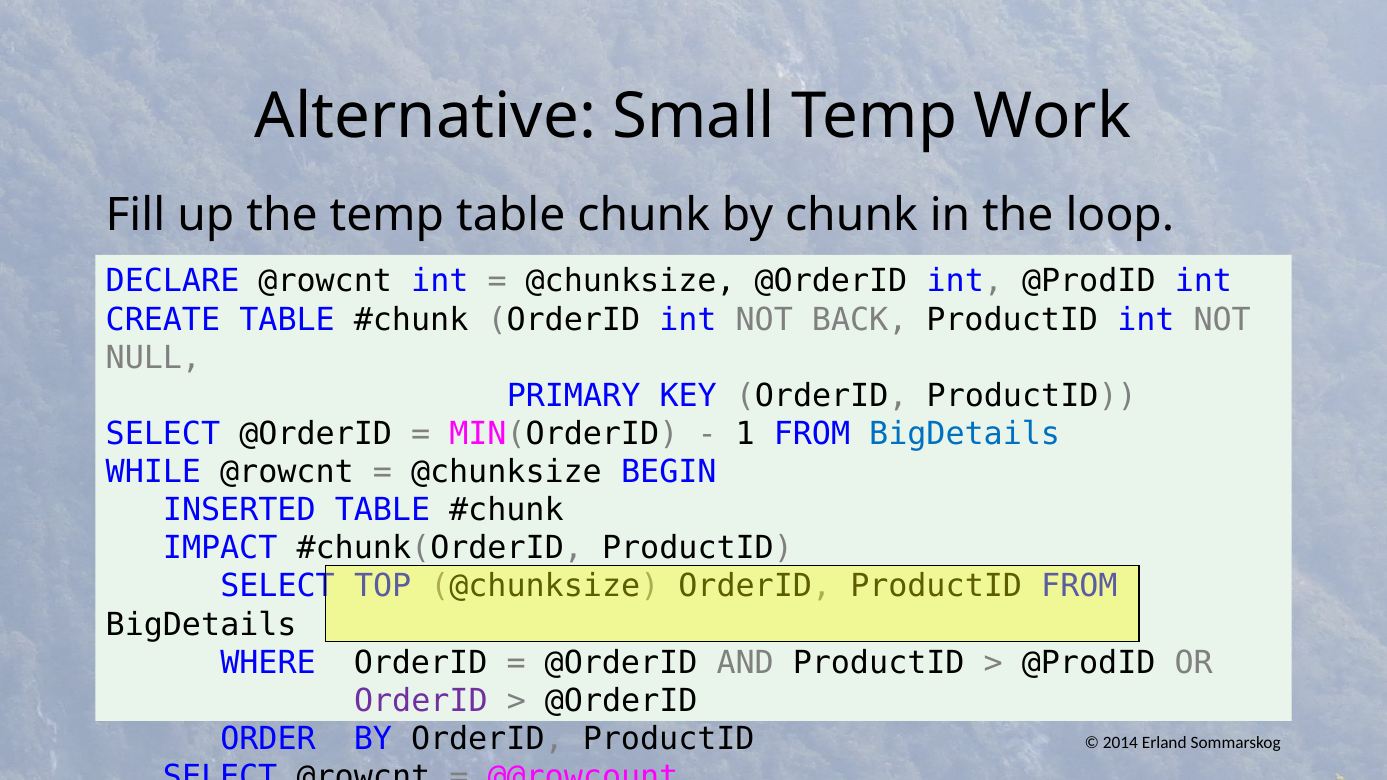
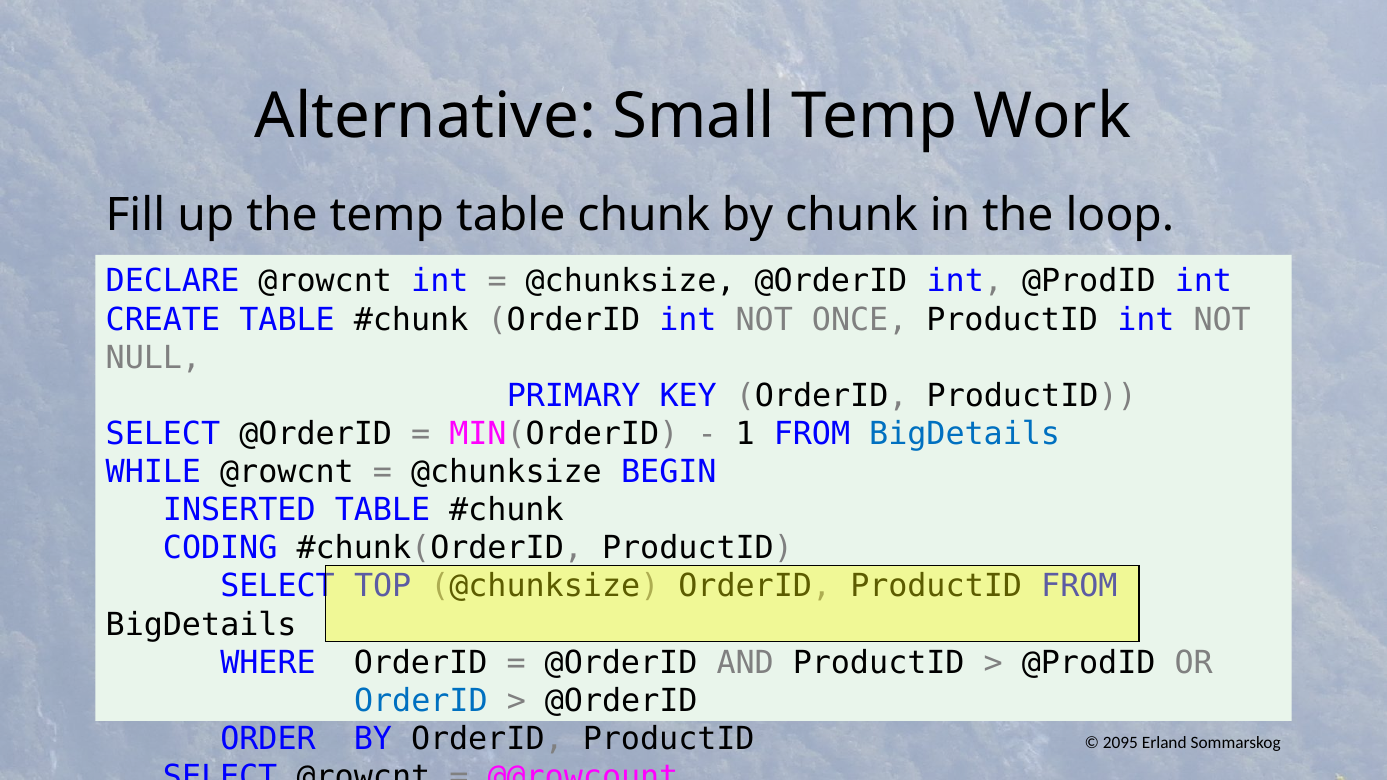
BACK: BACK -> ONCE
IMPACT: IMPACT -> CODING
OrderID at (421, 701) colour: purple -> blue
2014: 2014 -> 2095
